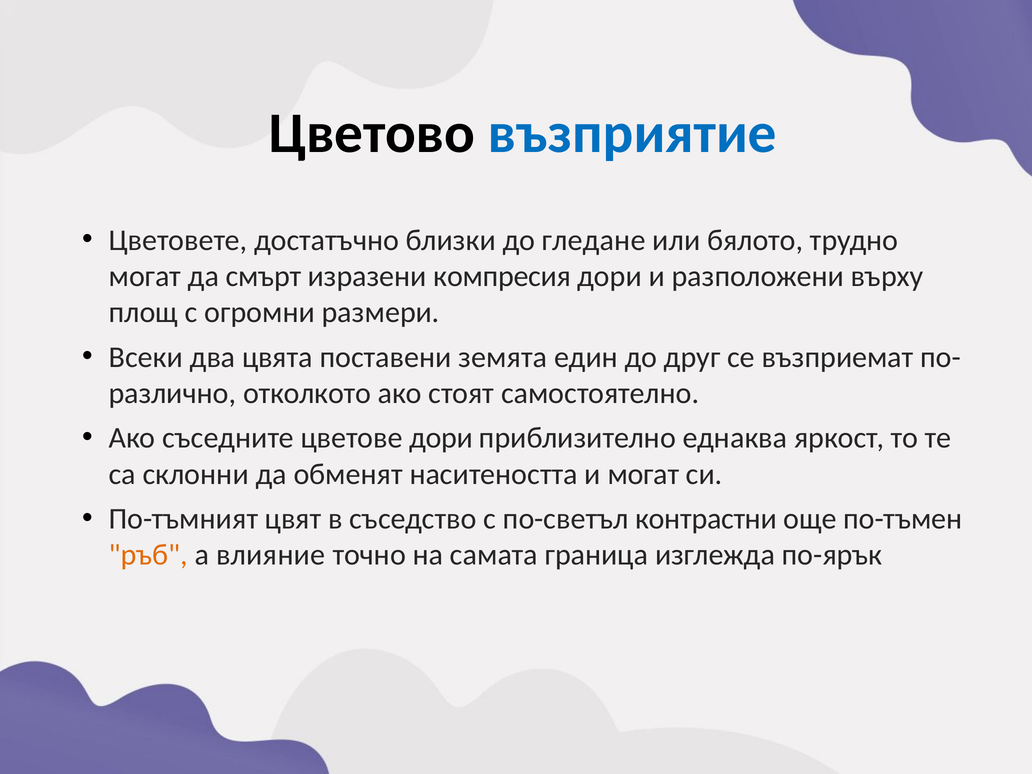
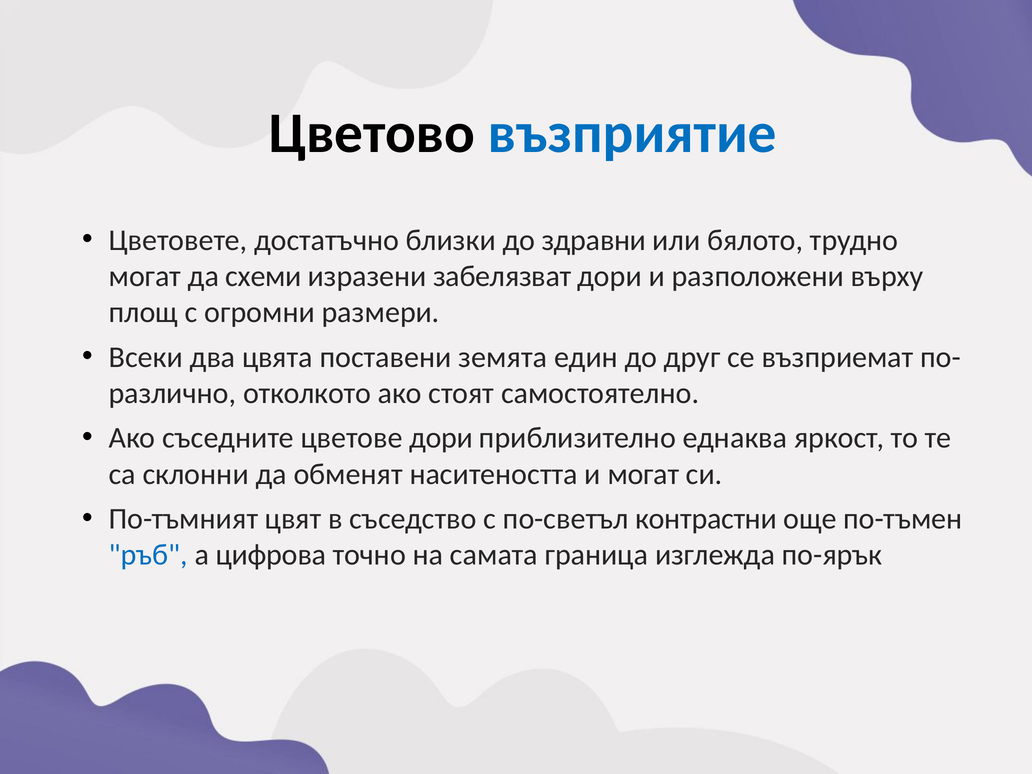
гледане: гледане -> здравни
смърт: смърт -> схеми
компресия: компресия -> забелязват
ръб colour: orange -> blue
влияние: влияние -> цифрова
